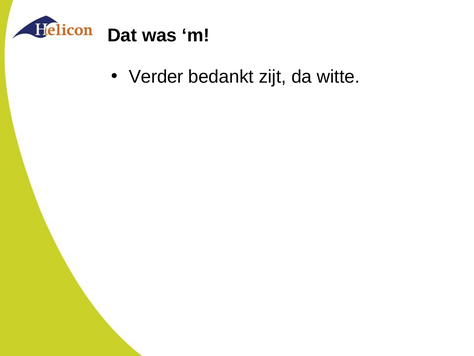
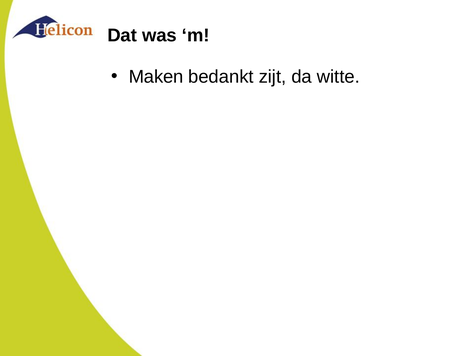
Verder: Verder -> Maken
